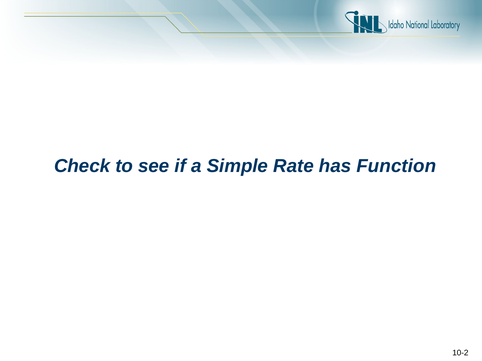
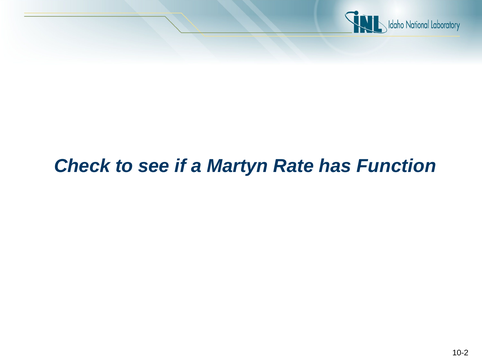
Simple: Simple -> Martyn
